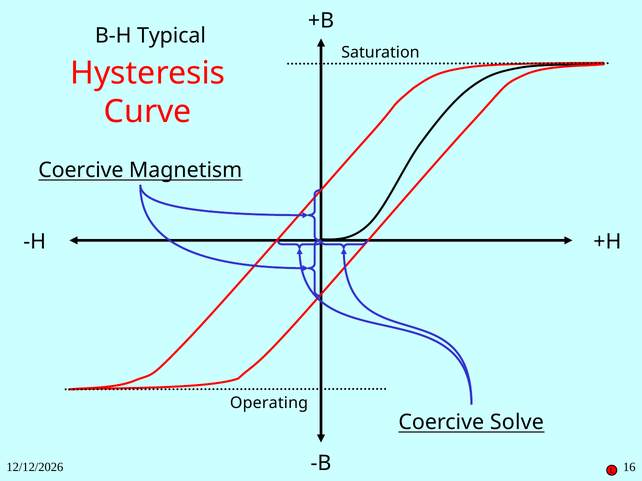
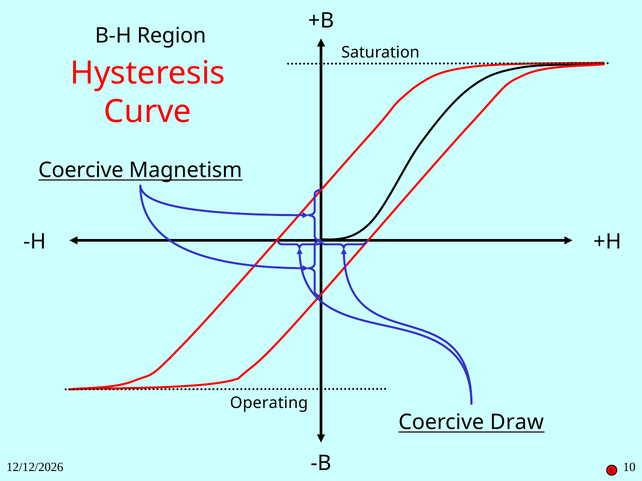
Typical: Typical -> Region
Solve: Solve -> Draw
16: 16 -> 10
